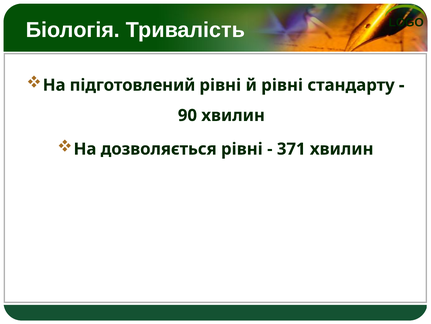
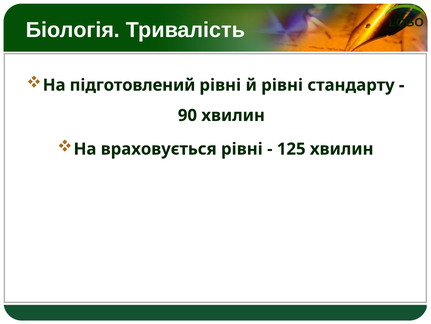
дозволяється: дозволяється -> враховується
371: 371 -> 125
